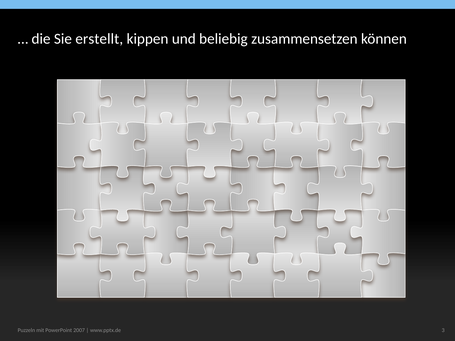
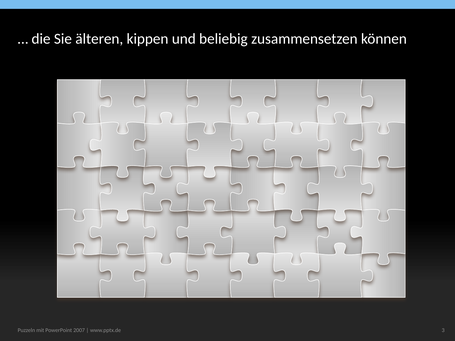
erstellt: erstellt -> älteren
